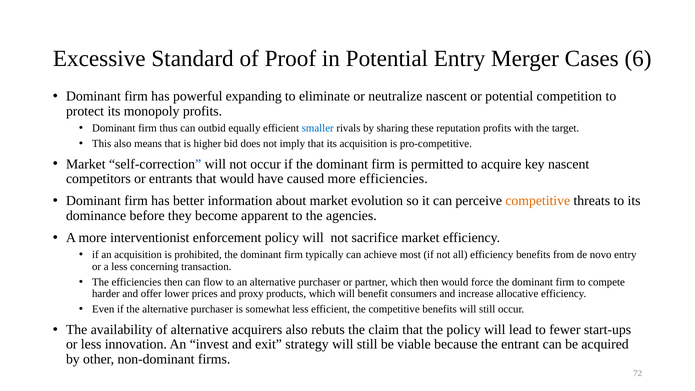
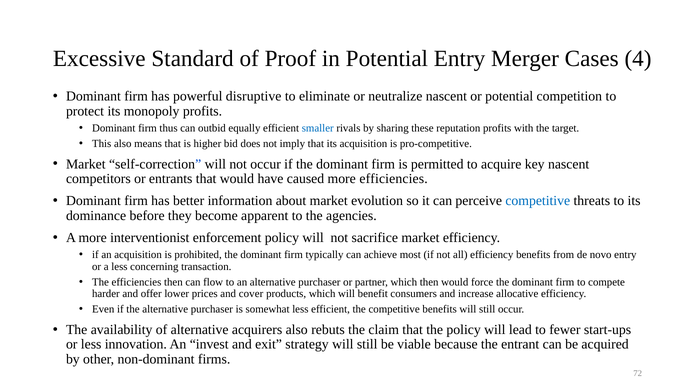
6: 6 -> 4
expanding: expanding -> disruptive
competitive at (538, 201) colour: orange -> blue
proxy: proxy -> cover
